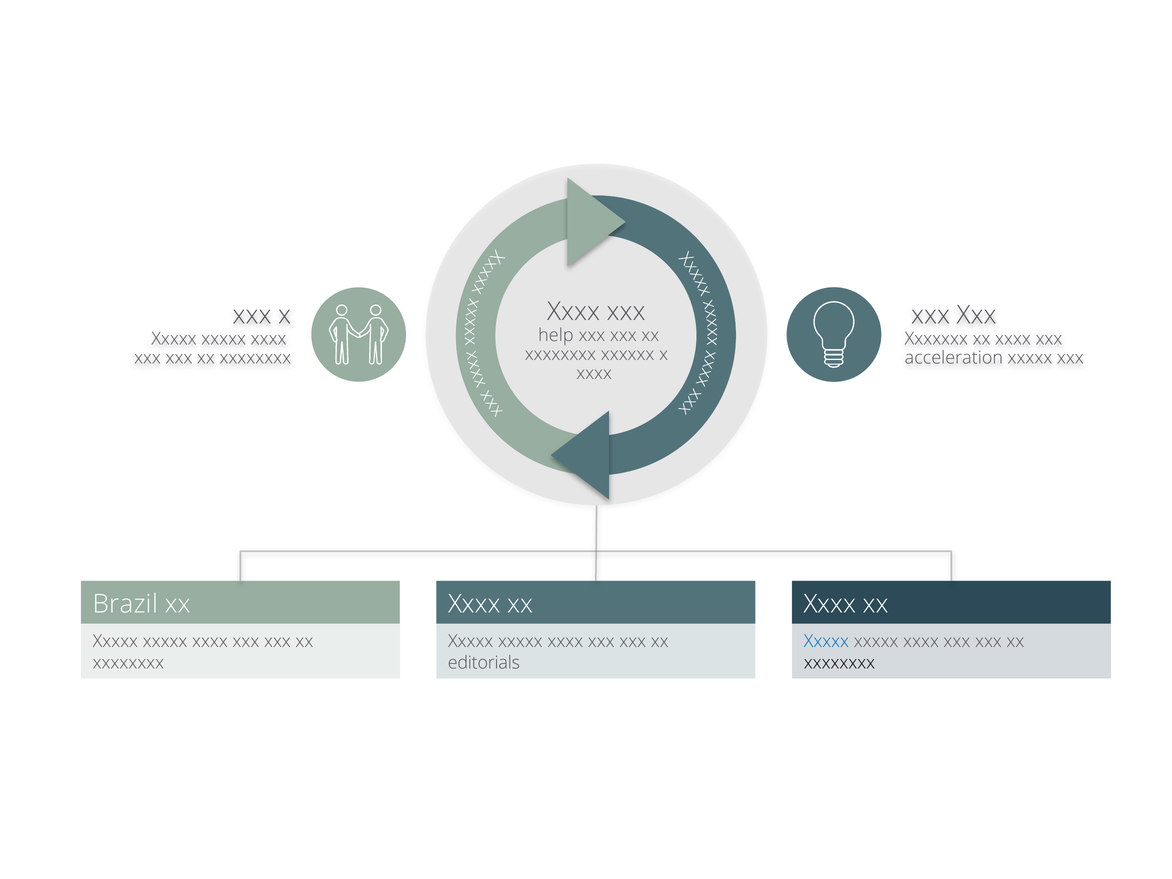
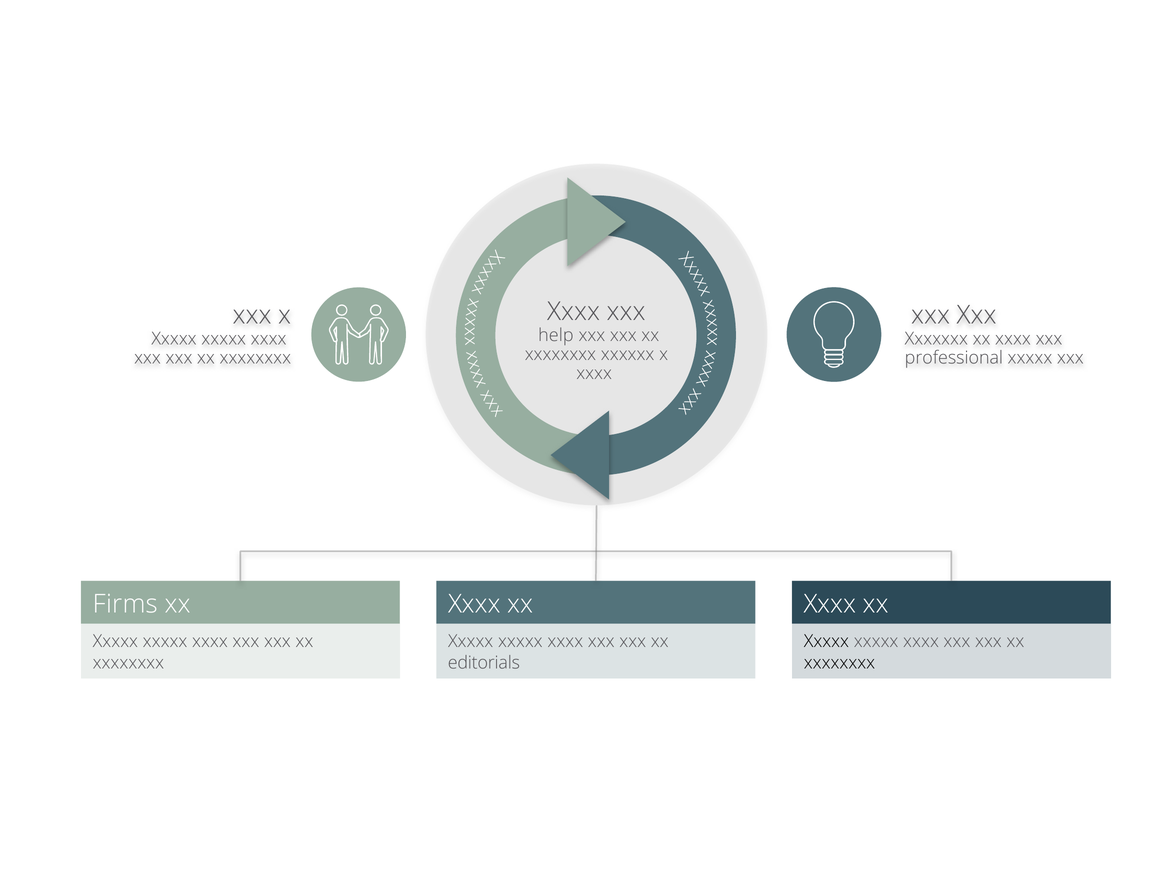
acceleration: acceleration -> professional
Brazil: Brazil -> Firms
Xxxxx at (826, 642) colour: blue -> black
